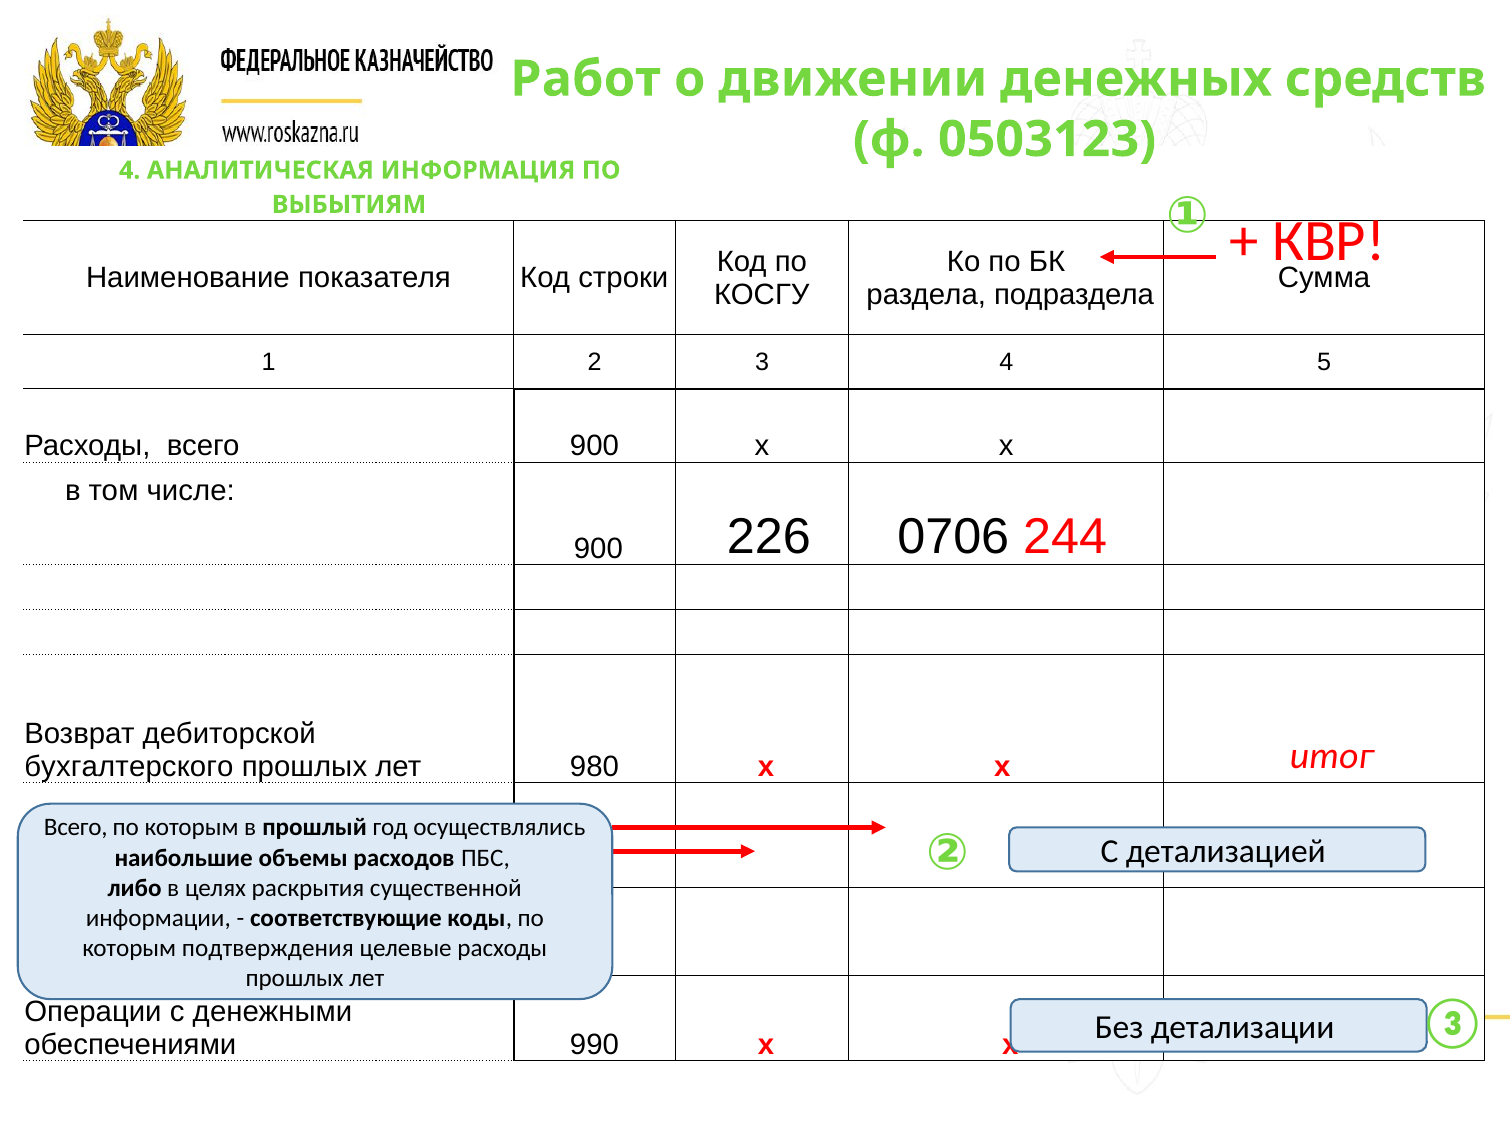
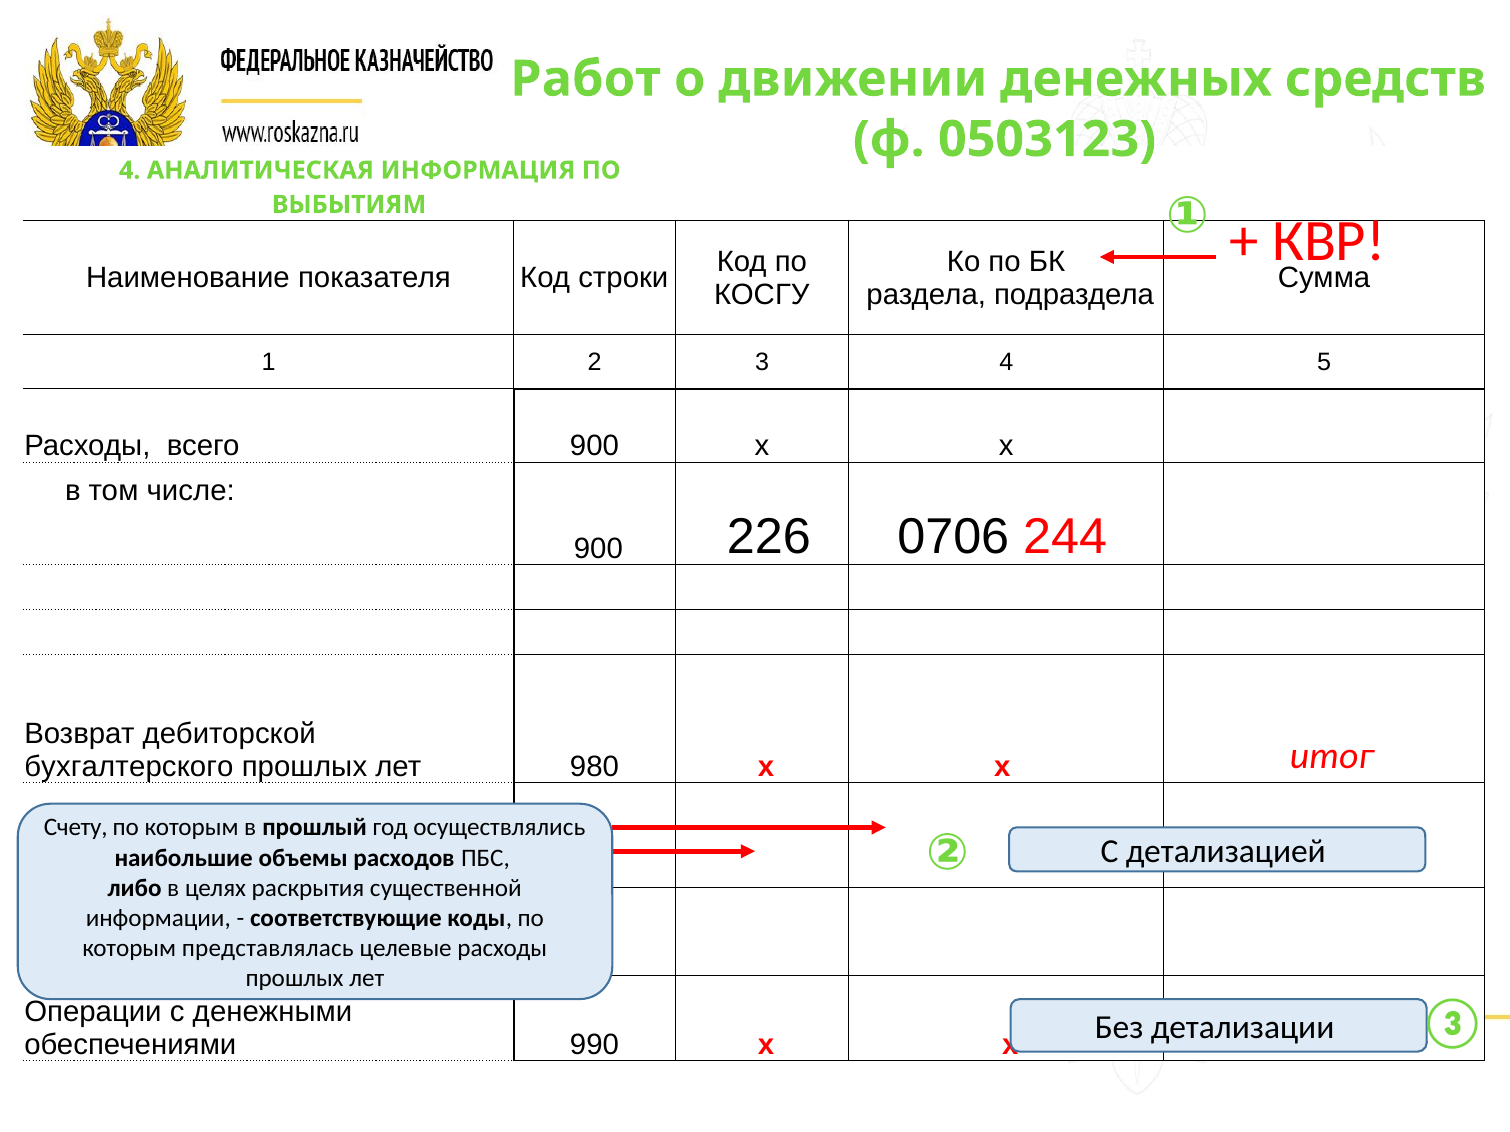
Всего at (76, 828): Всего -> Счету
подтверждения: подтверждения -> представлялась
